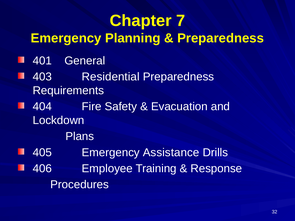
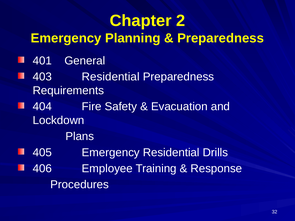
7: 7 -> 2
Emergency Assistance: Assistance -> Residential
